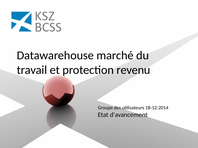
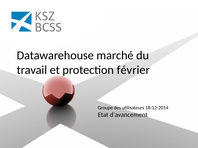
revenu: revenu -> février
